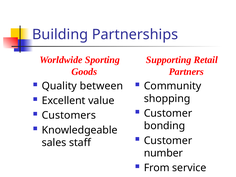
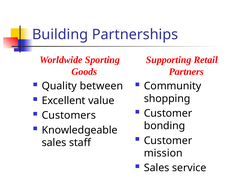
number: number -> mission
From at (157, 168): From -> Sales
